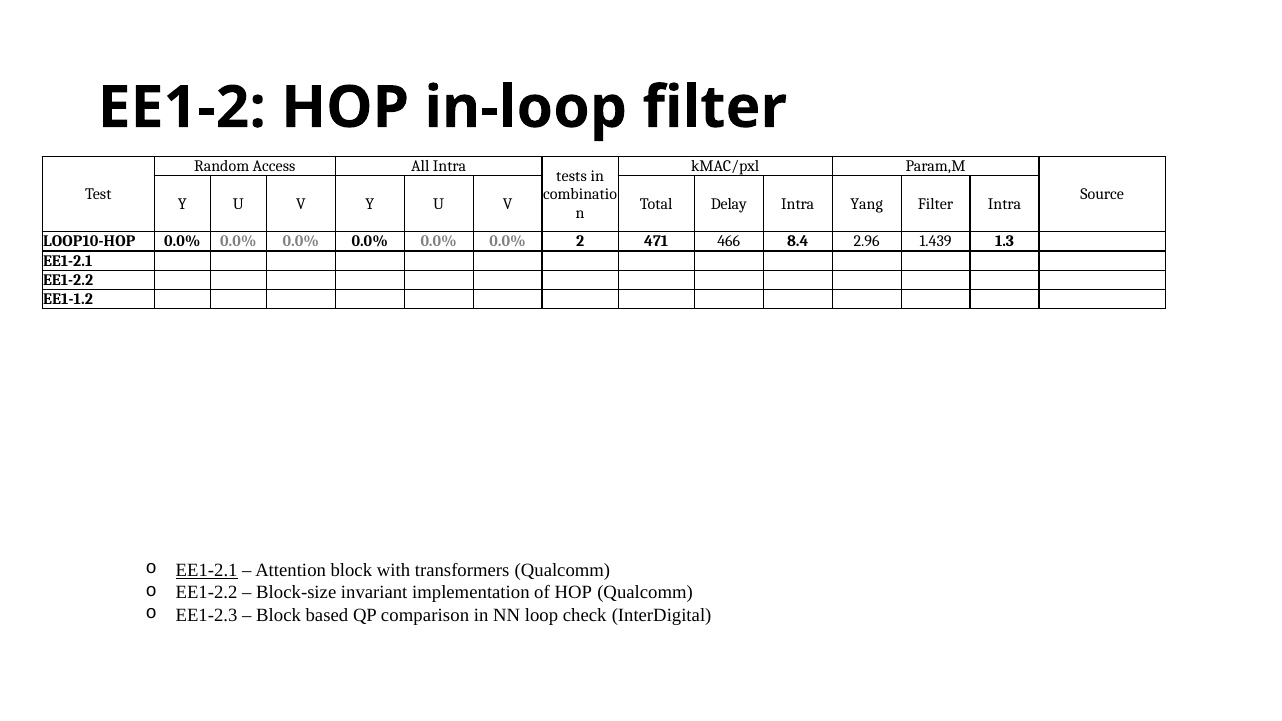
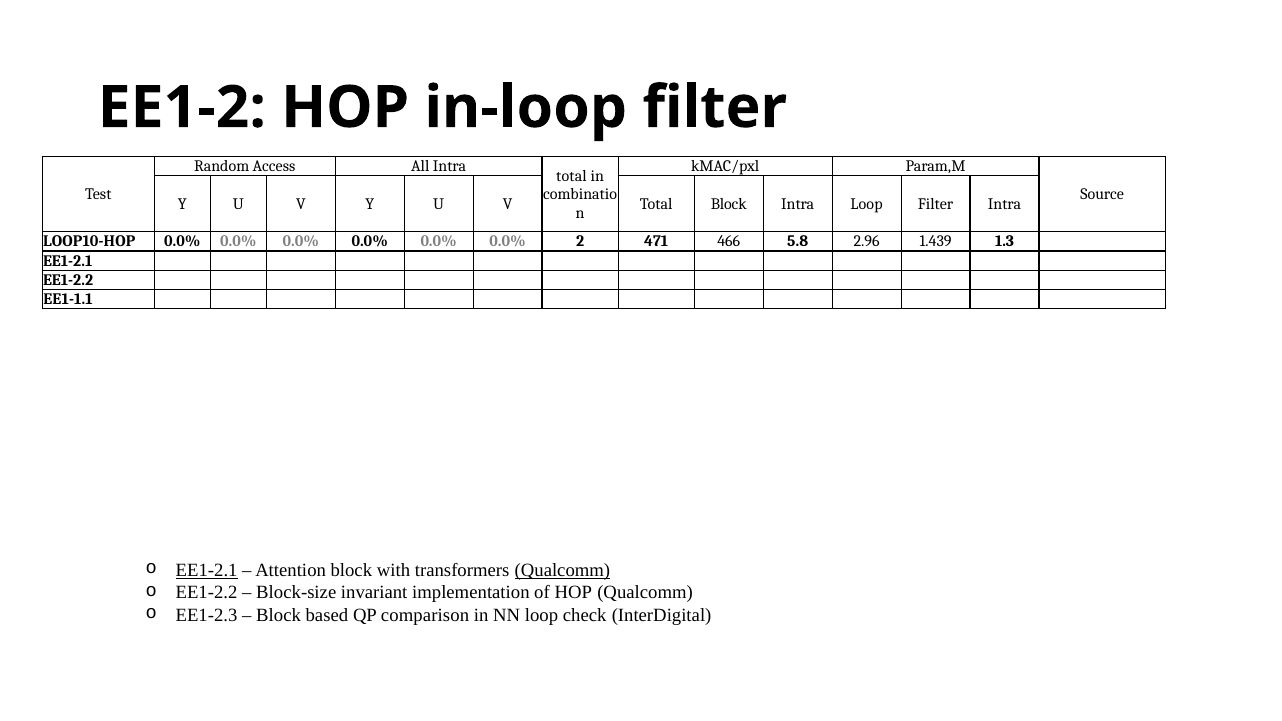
tests at (572, 176): tests -> total
Total Delay: Delay -> Block
Intra Yang: Yang -> Loop
8.4: 8.4 -> 5.8
EE1-1.2: EE1-1.2 -> EE1-1.1
Qualcomm at (562, 570) underline: none -> present
